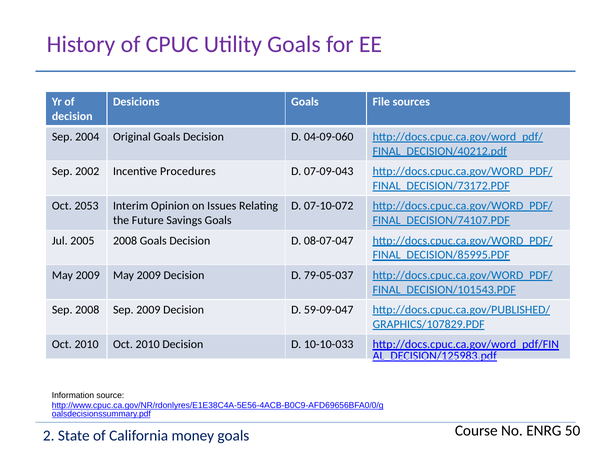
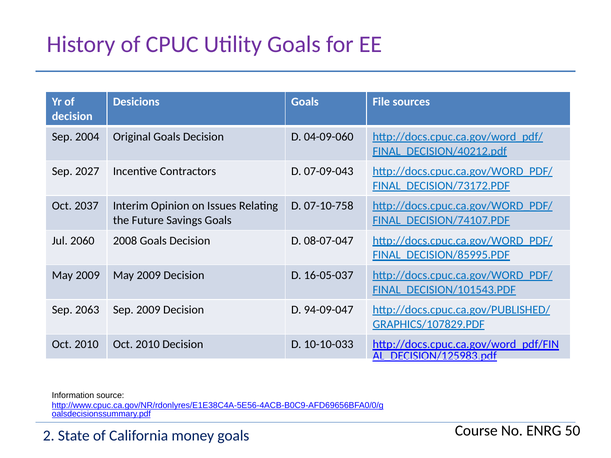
2002: 2002 -> 2027
Procedures: Procedures -> Contractors
2053: 2053 -> 2037
07-10-072: 07-10-072 -> 07-10-758
2005: 2005 -> 2060
79-05-037: 79-05-037 -> 16-05-037
Sep 2008: 2008 -> 2063
59-09-047: 59-09-047 -> 94-09-047
